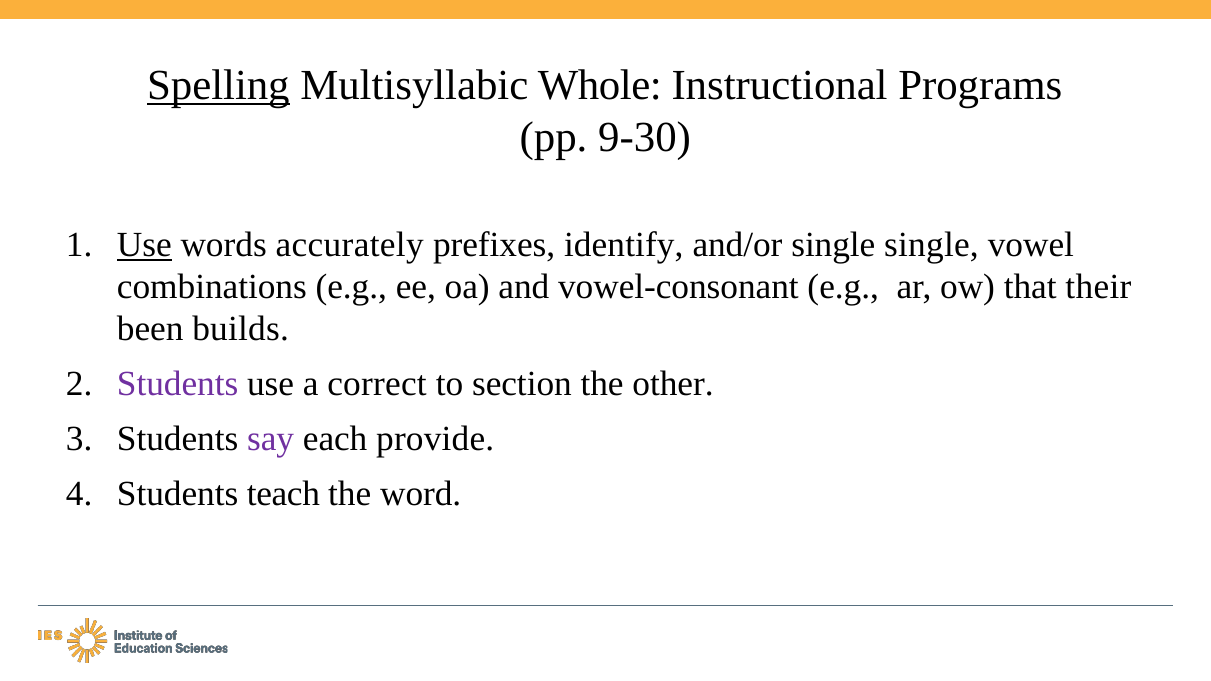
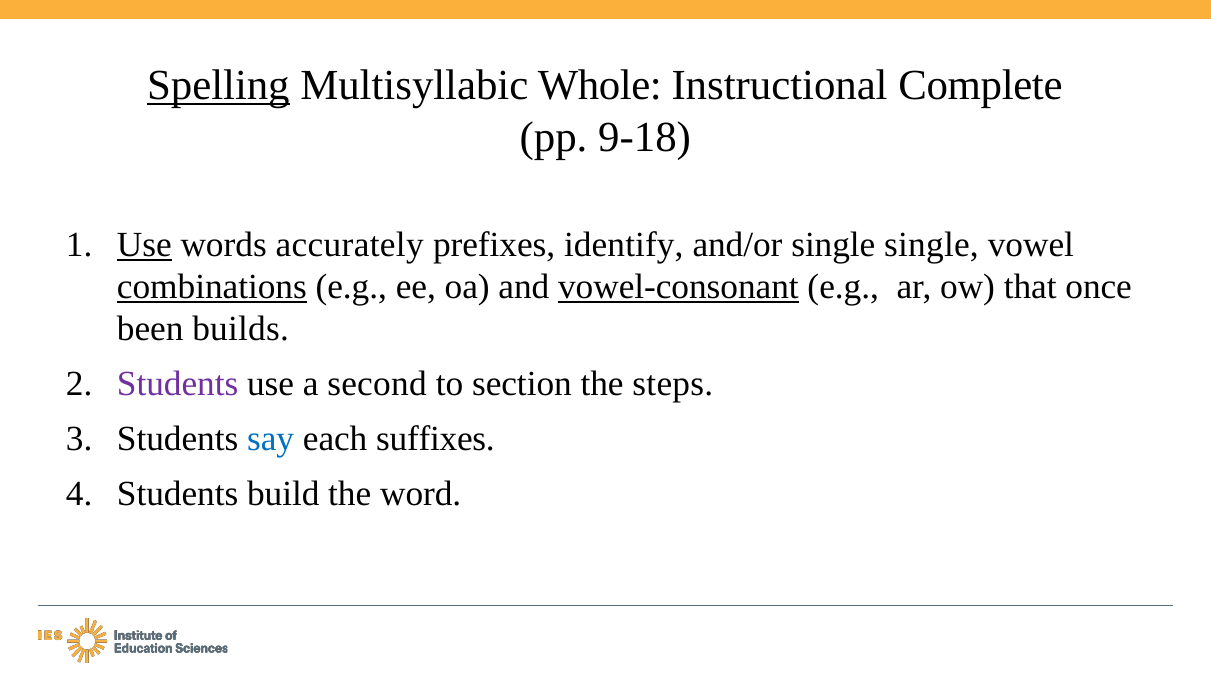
Programs: Programs -> Complete
9-30: 9-30 -> 9-18
combinations underline: none -> present
vowel-consonant underline: none -> present
their: their -> once
correct: correct -> second
other: other -> steps
say colour: purple -> blue
provide: provide -> suffixes
teach: teach -> build
